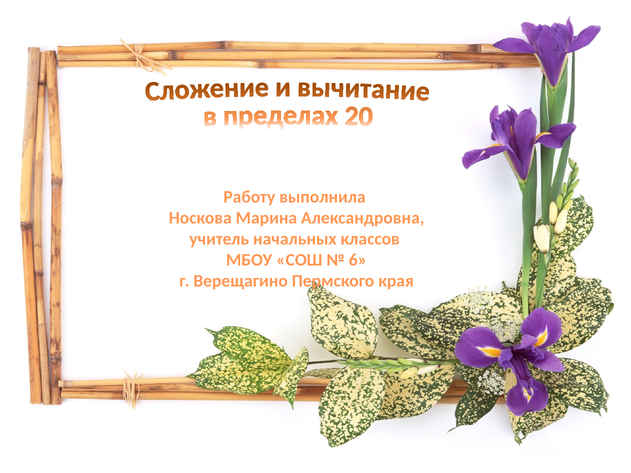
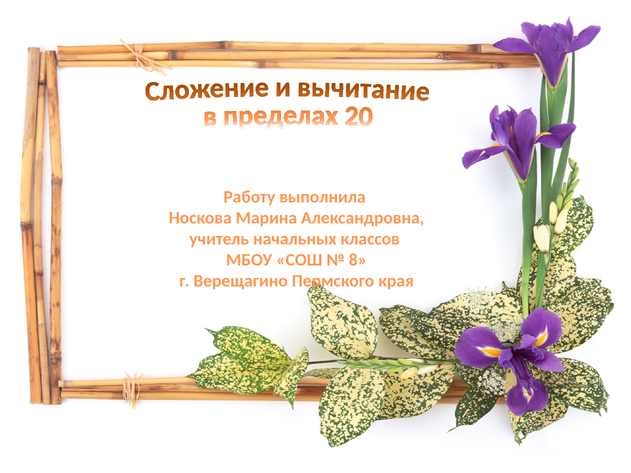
6: 6 -> 8
